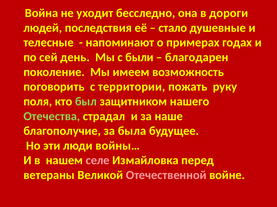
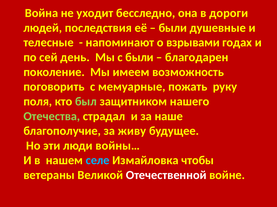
стало at (173, 28): стало -> были
примерах: примерах -> взрывами
территории: территории -> мемуарные
была: была -> живу
селе colour: pink -> light blue
перед: перед -> чтобы
Отечественной colour: pink -> white
